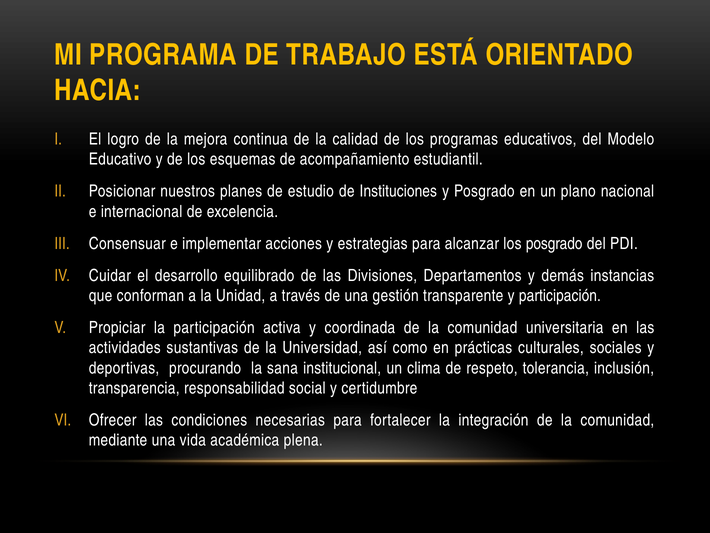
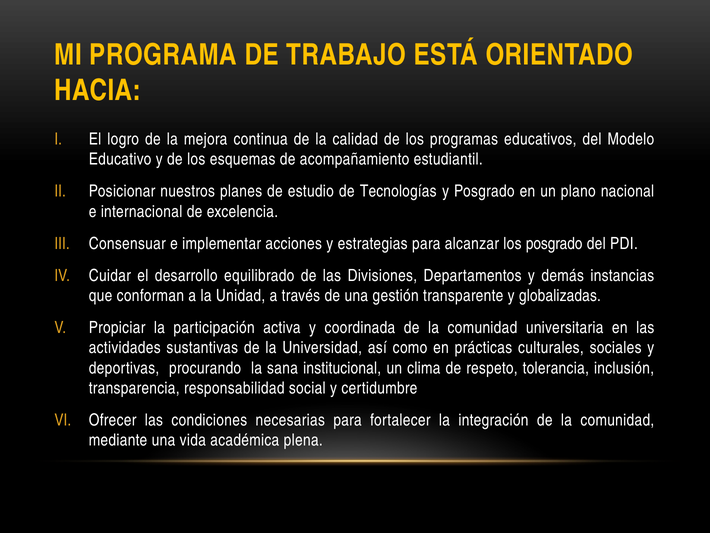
Instituciones: Instituciones -> Tecnologías
y participación: participación -> globalizadas
